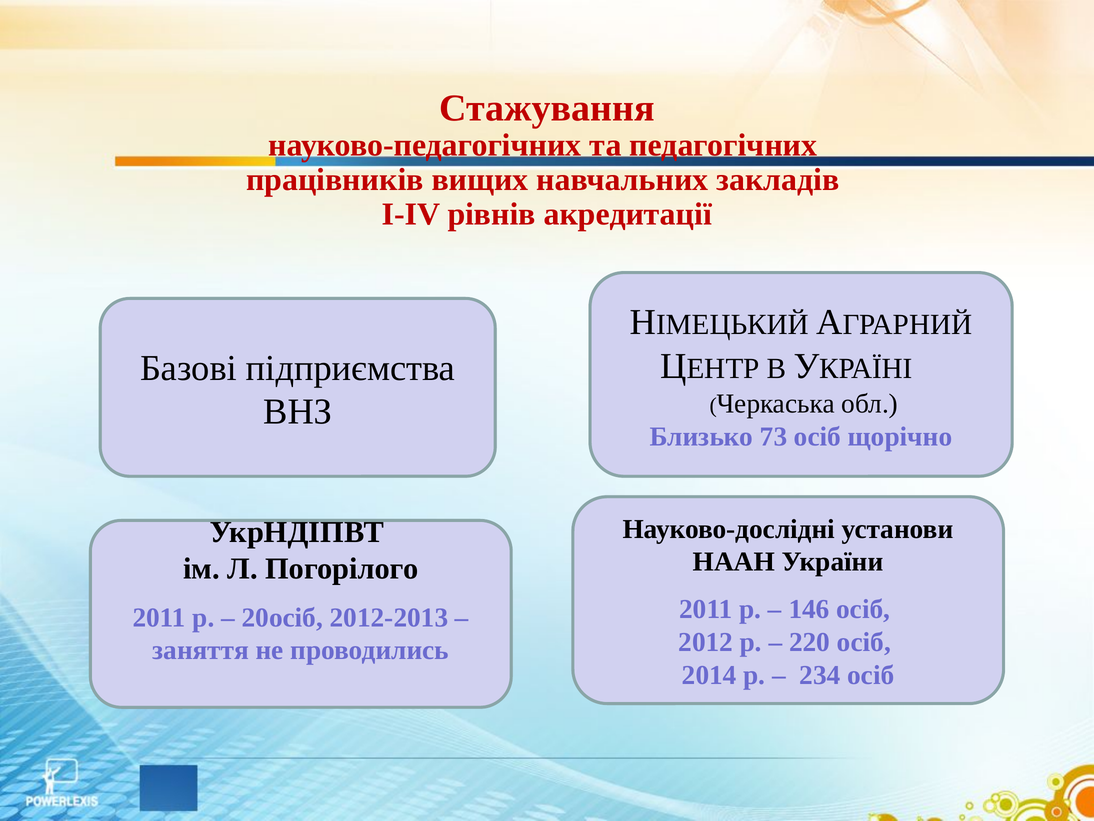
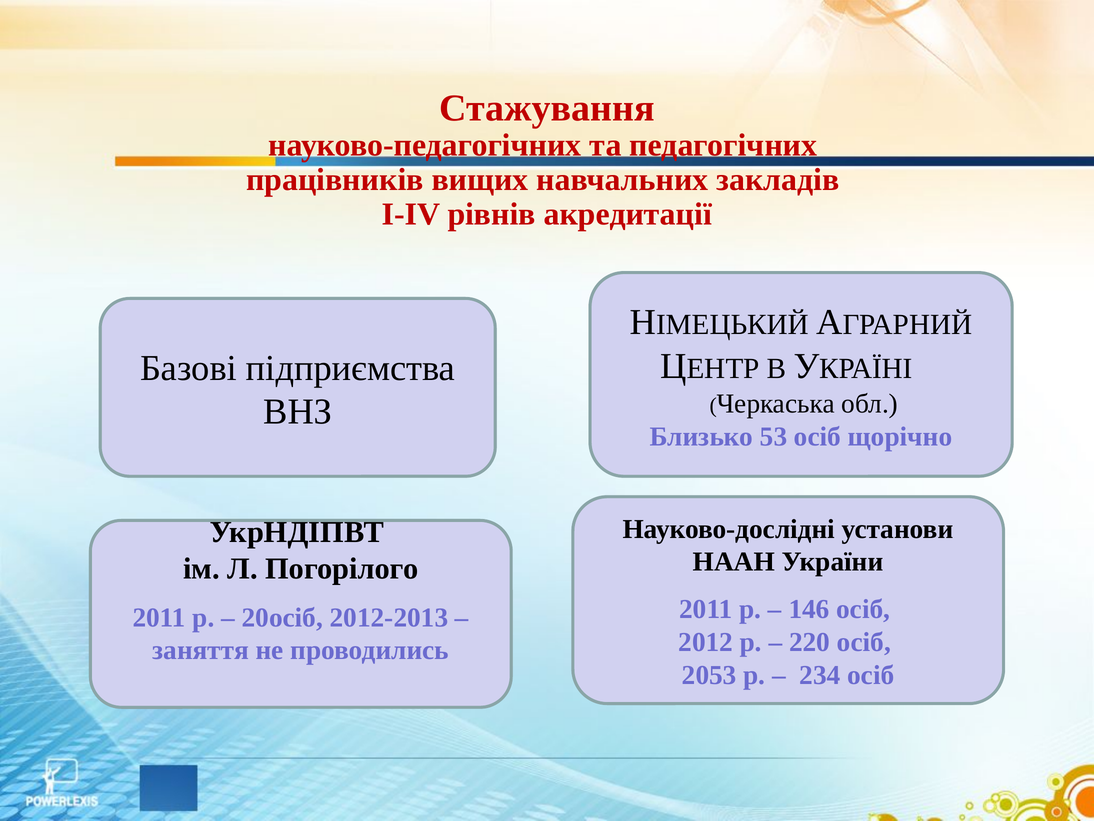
73: 73 -> 53
2014: 2014 -> 2053
